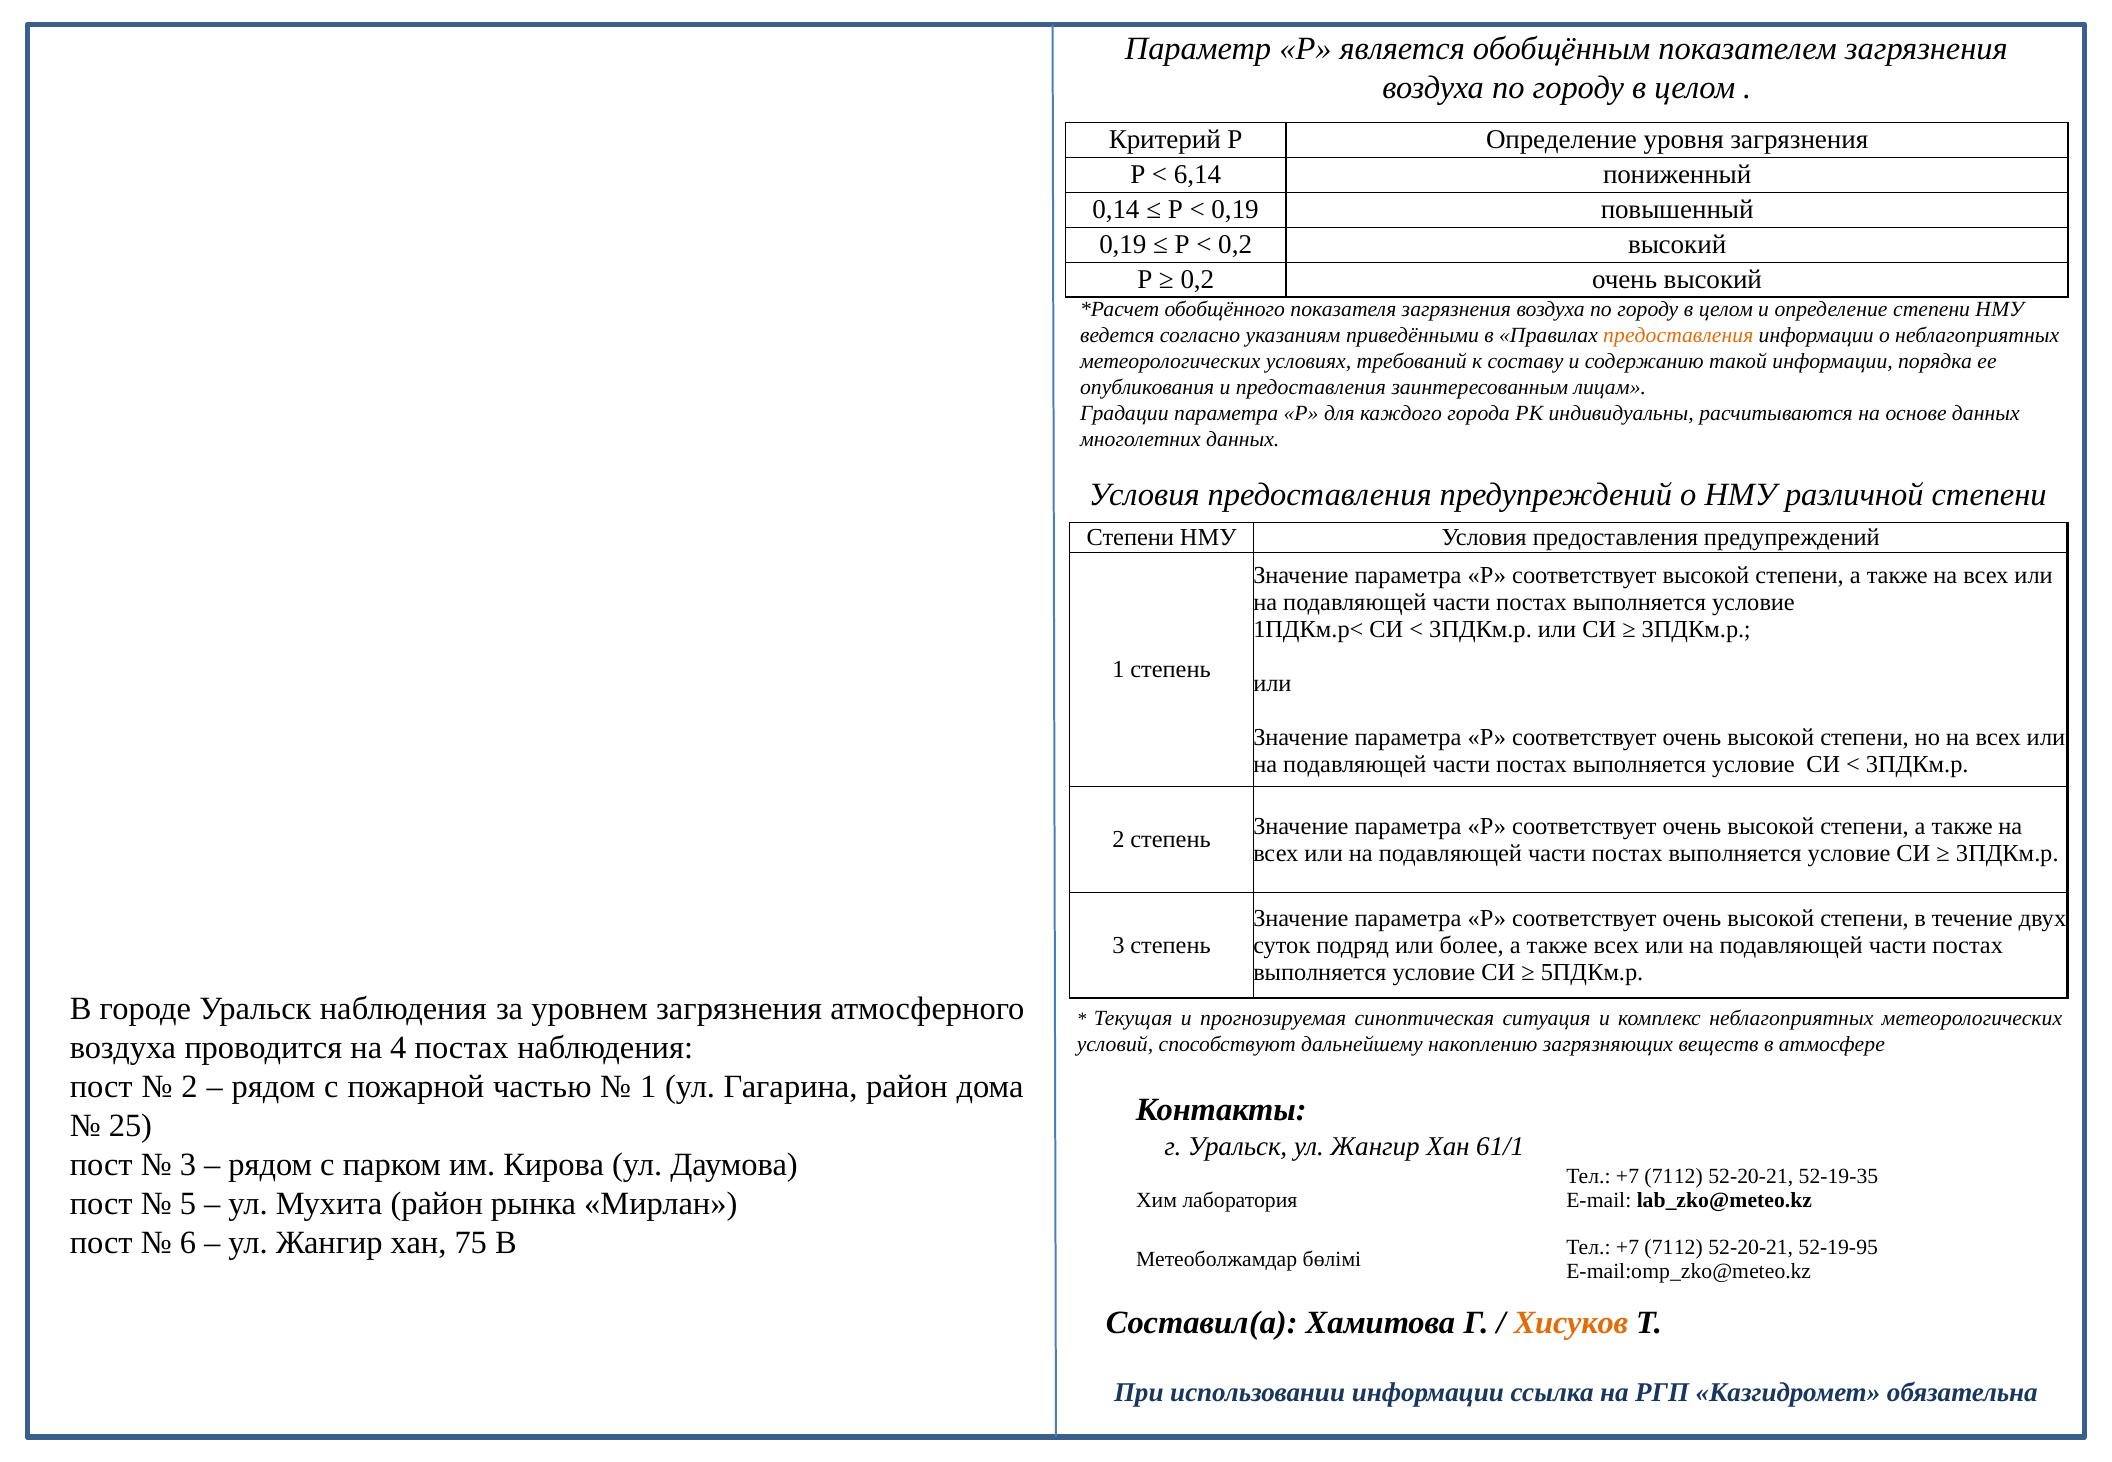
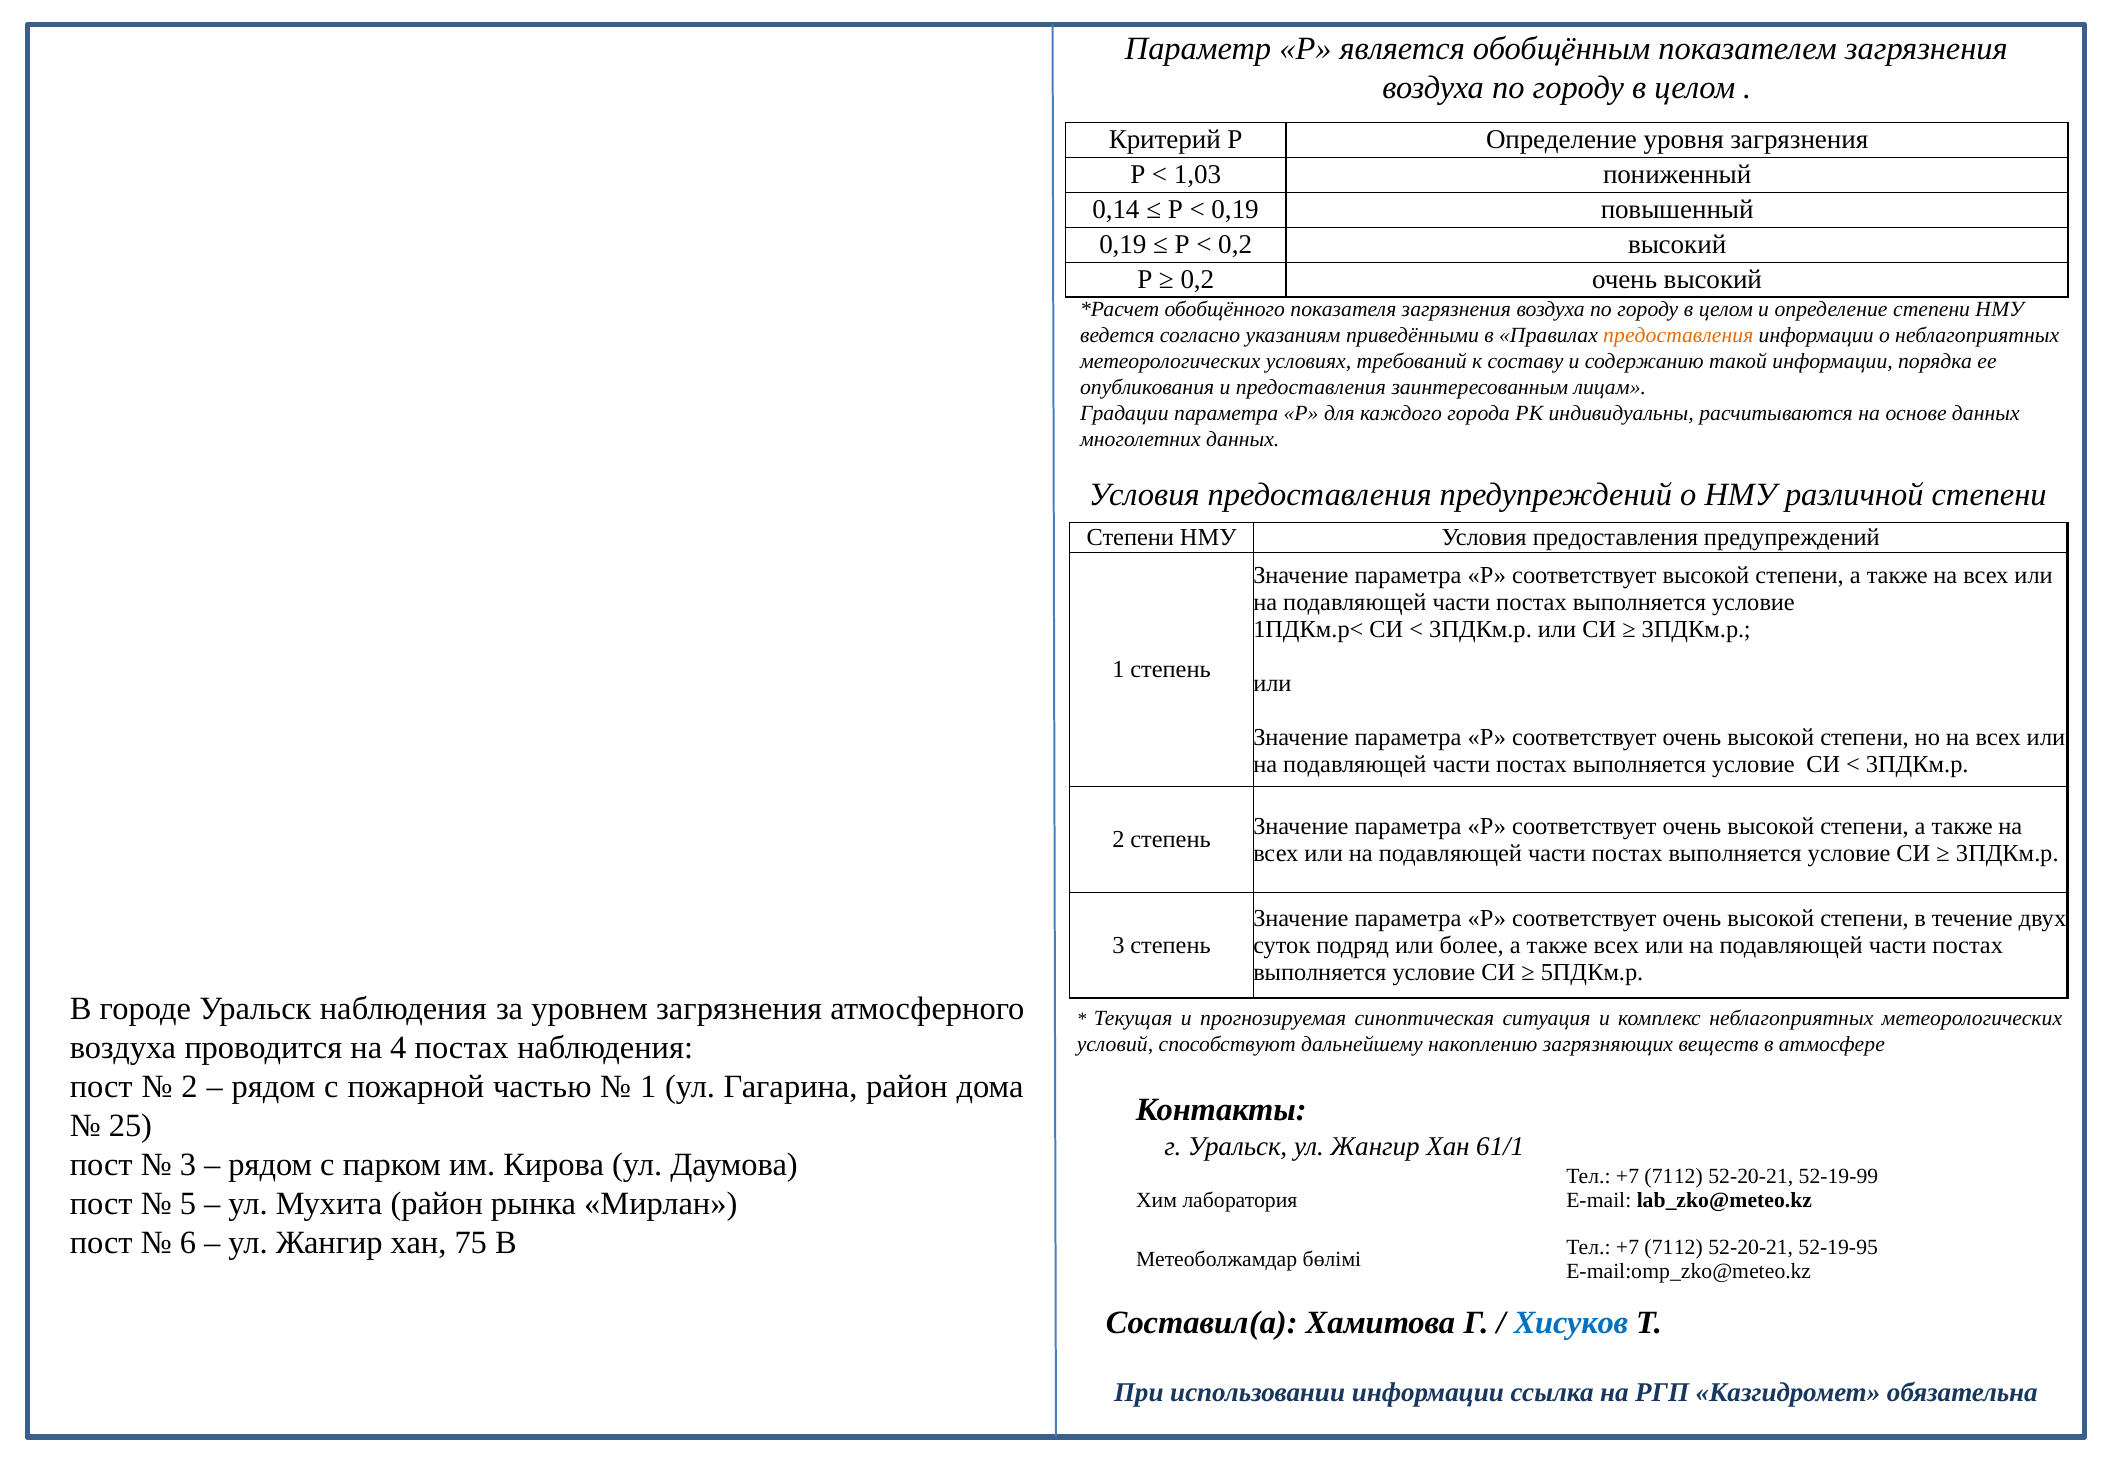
6,14: 6,14 -> 1,03
52-19-35: 52-19-35 -> 52-19-99
Хисуков colour: orange -> blue
